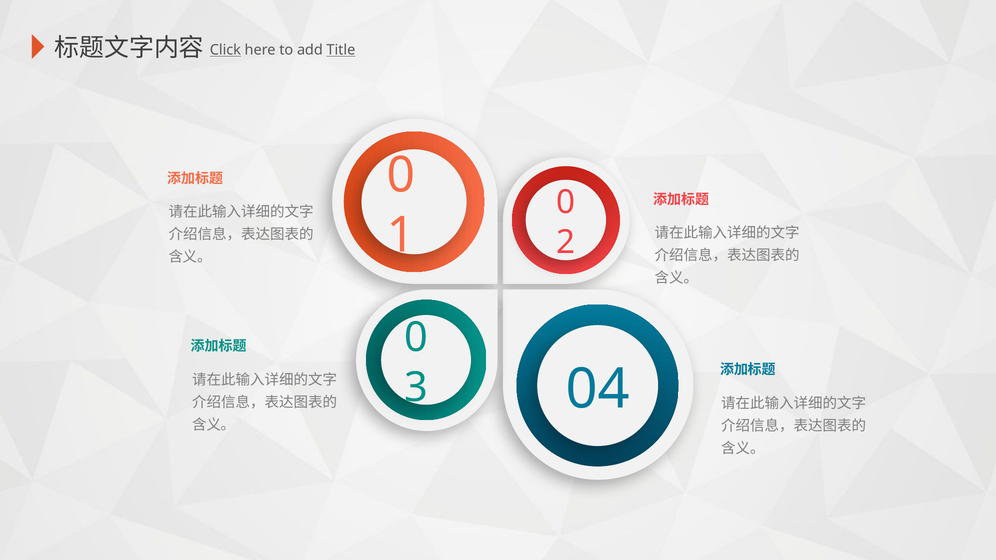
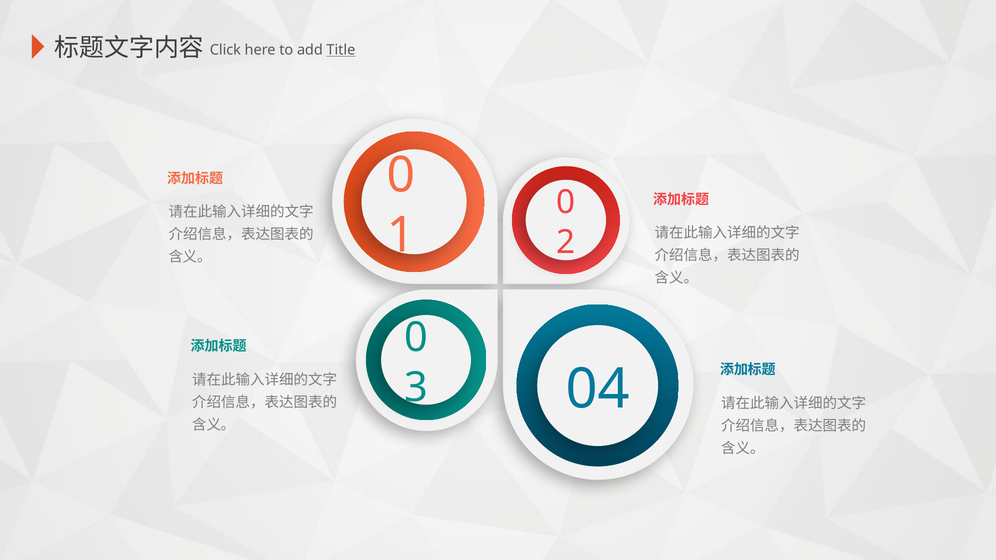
Click underline: present -> none
